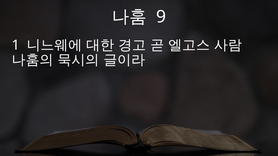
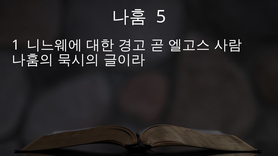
9: 9 -> 5
